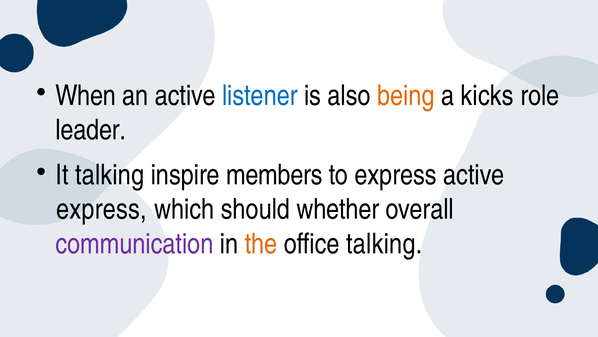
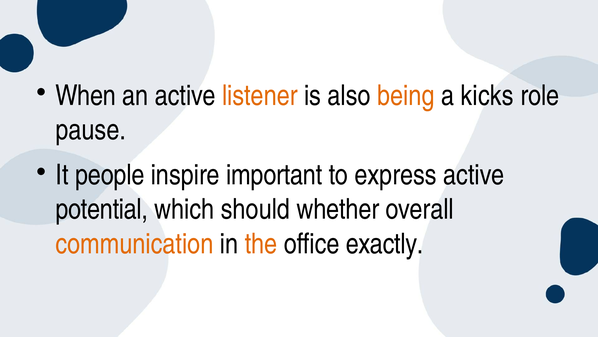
listener colour: blue -> orange
leader: leader -> pause
It talking: talking -> people
members: members -> important
express at (101, 209): express -> potential
communication colour: purple -> orange
office talking: talking -> exactly
